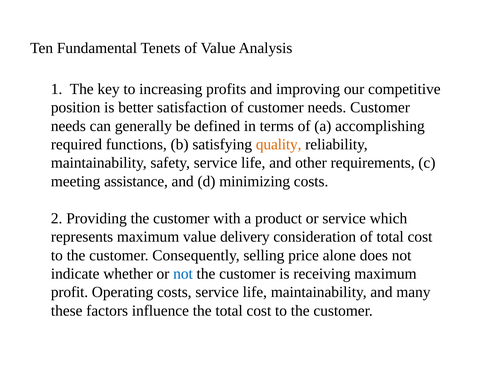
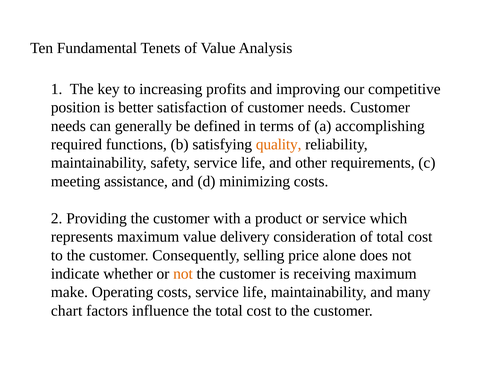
not at (183, 274) colour: blue -> orange
profit: profit -> make
these: these -> chart
